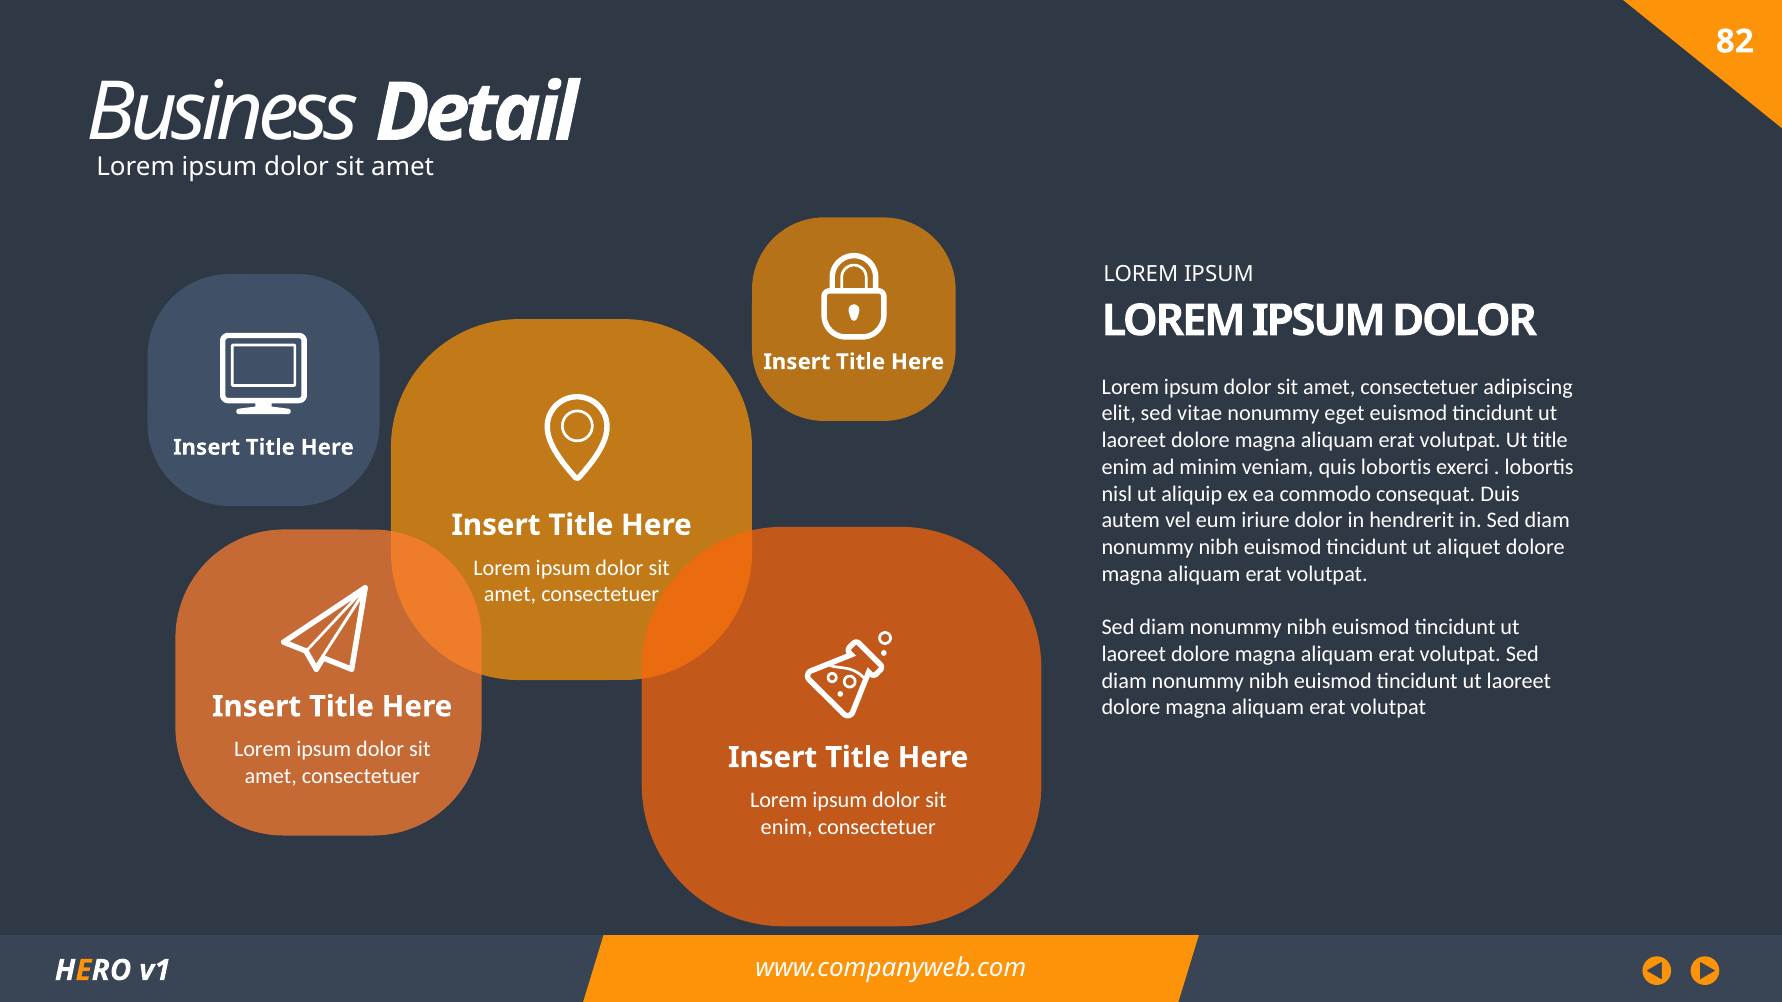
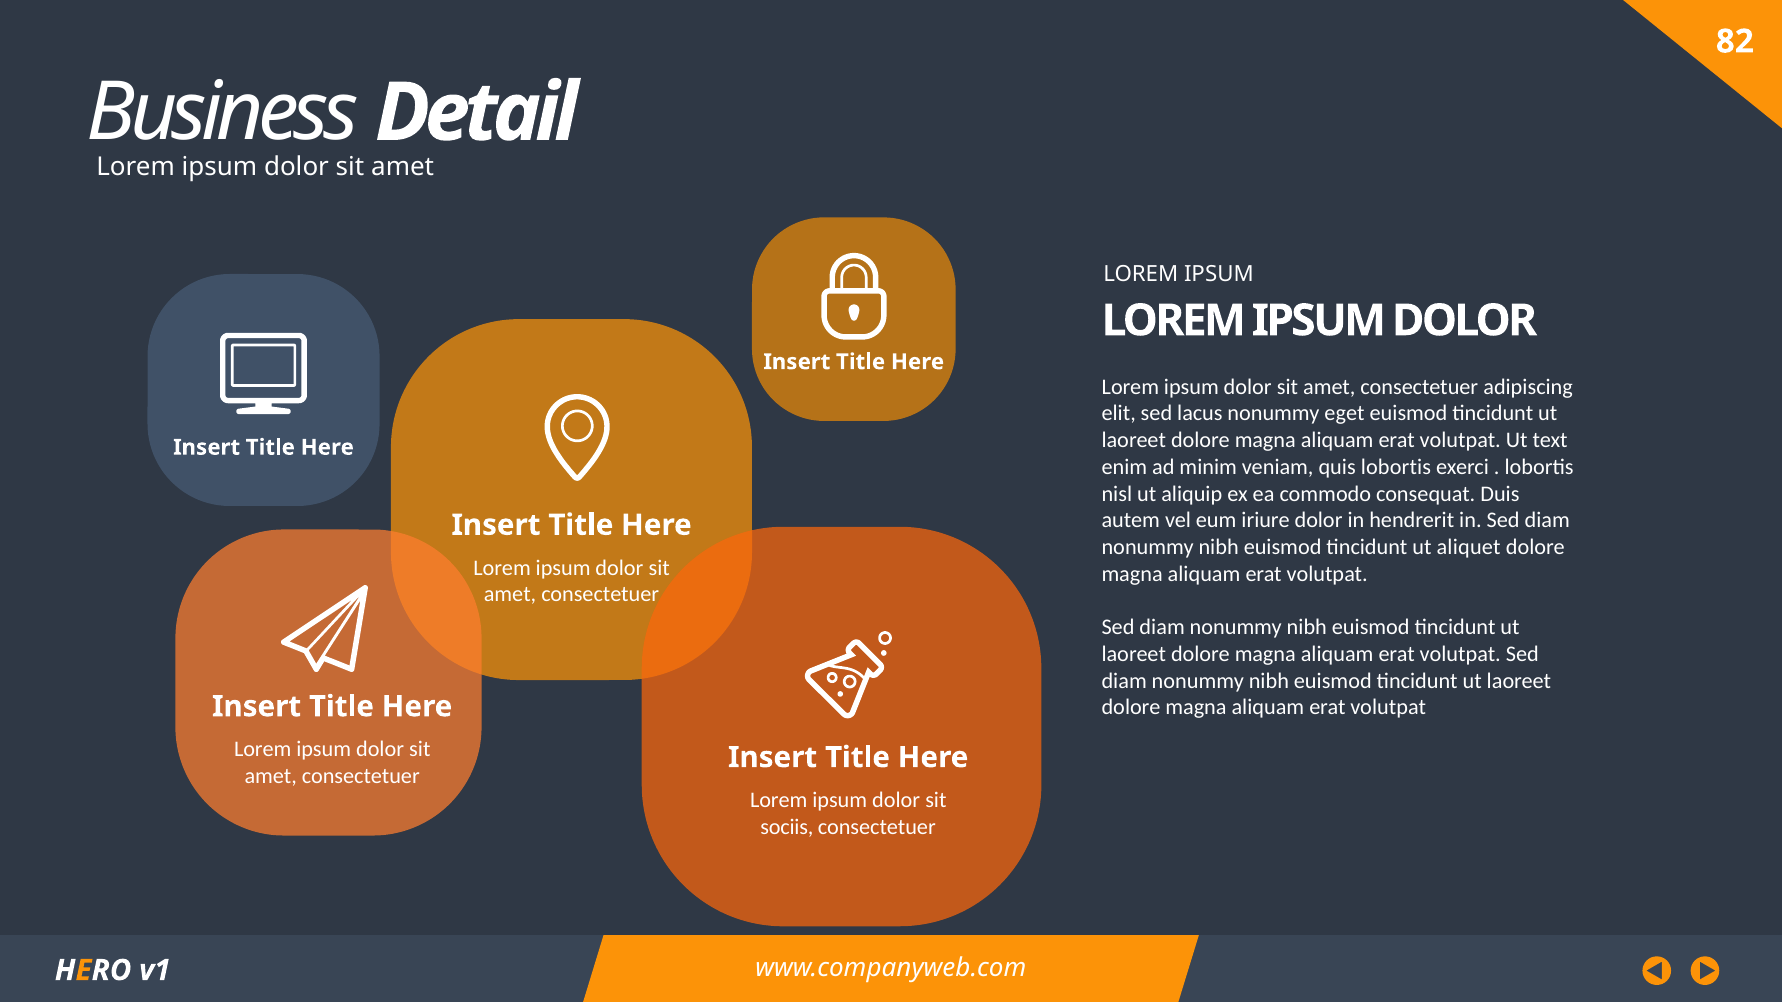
vitae: vitae -> lacus
Ut title: title -> text
enim at (787, 827): enim -> sociis
